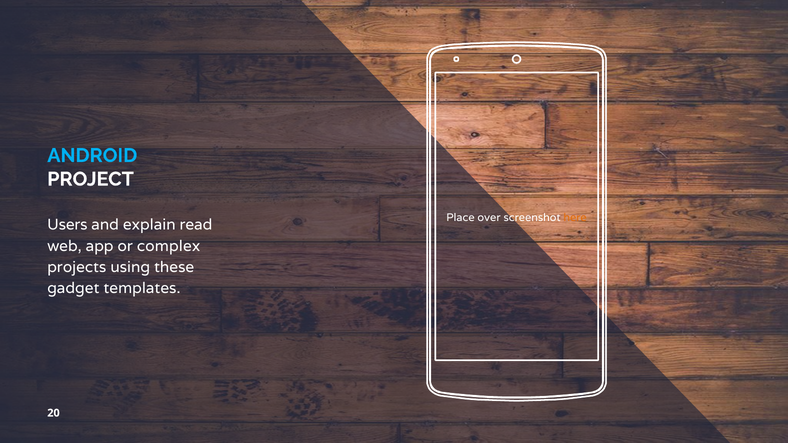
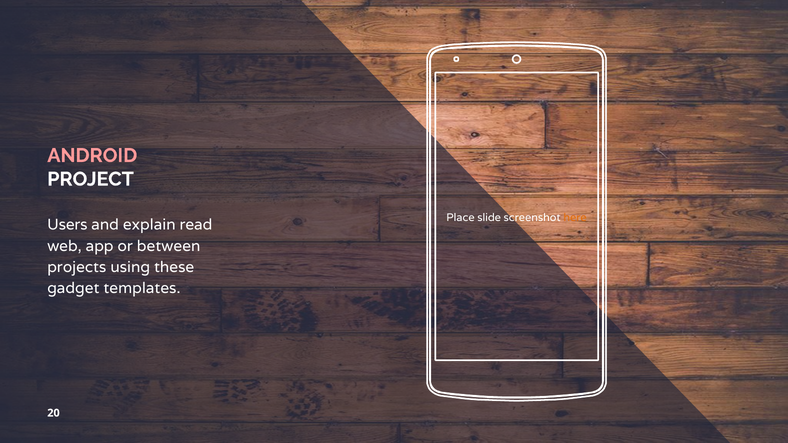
ANDROID colour: light blue -> pink
over: over -> slide
complex: complex -> between
